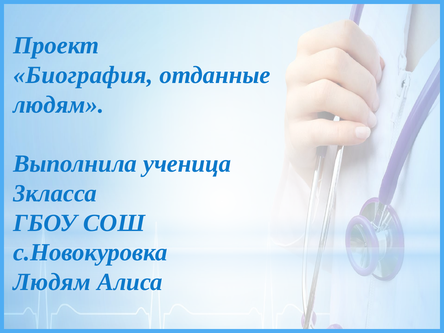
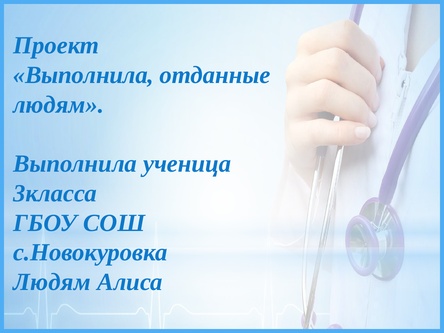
Биография at (83, 75): Биография -> Выполнила
